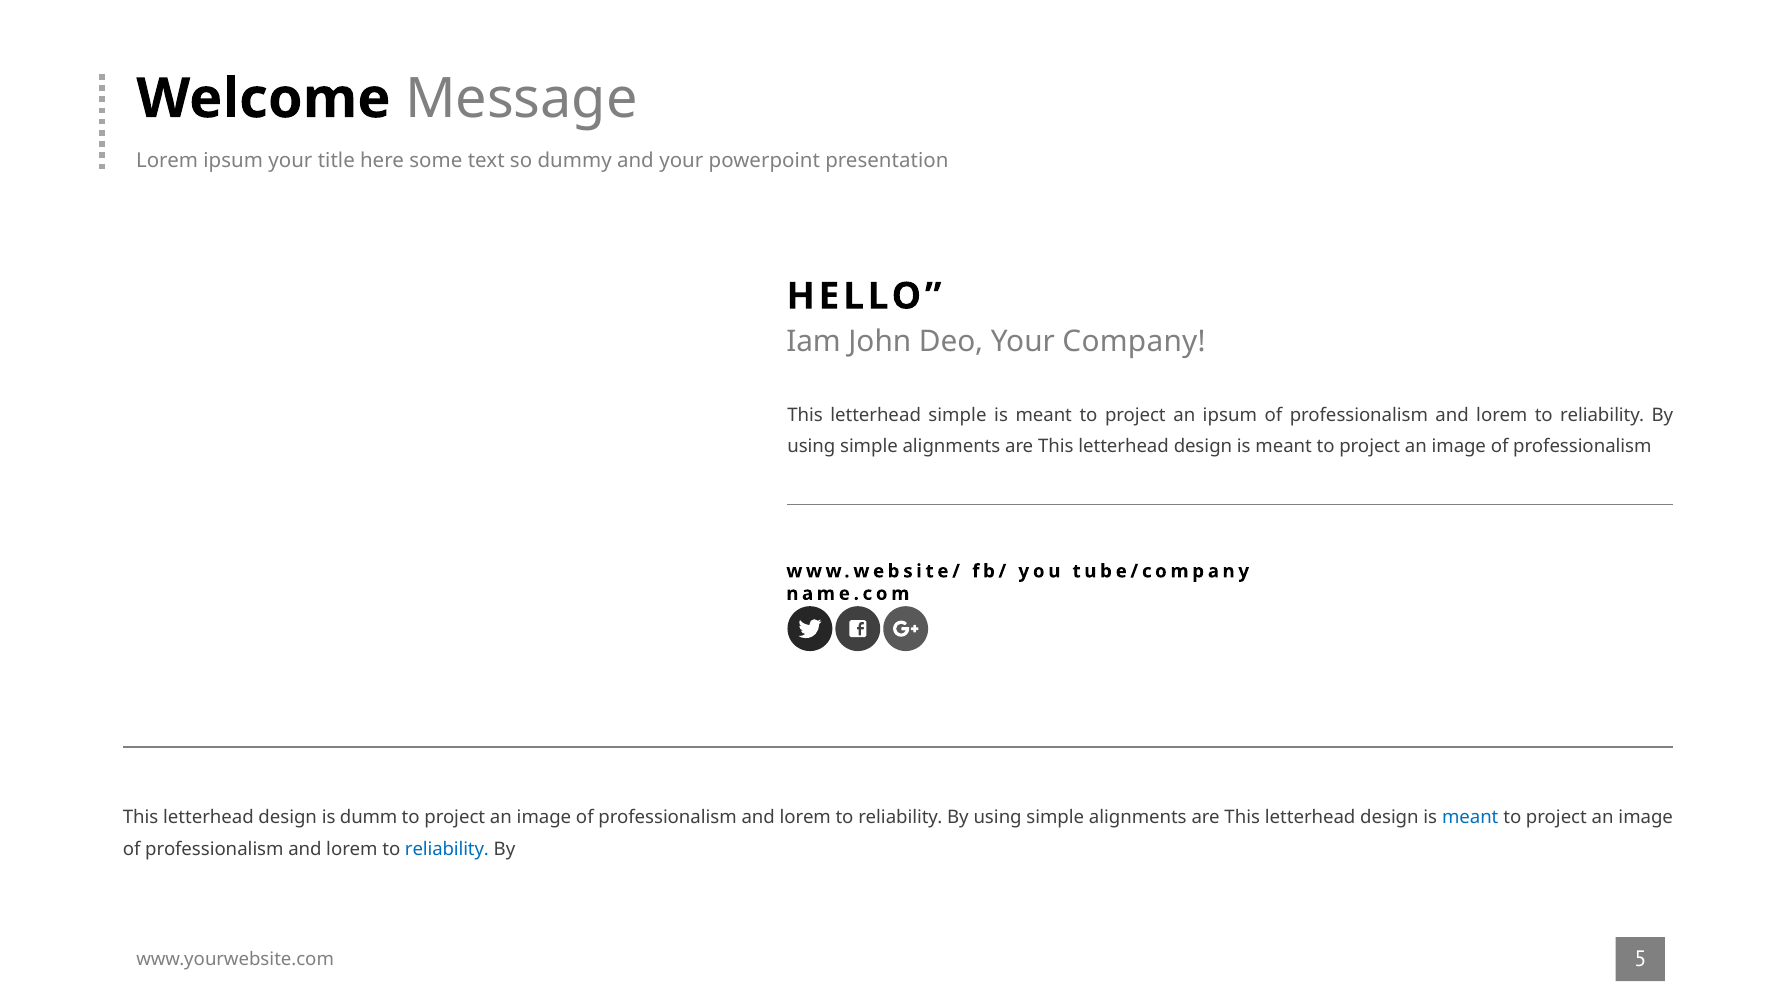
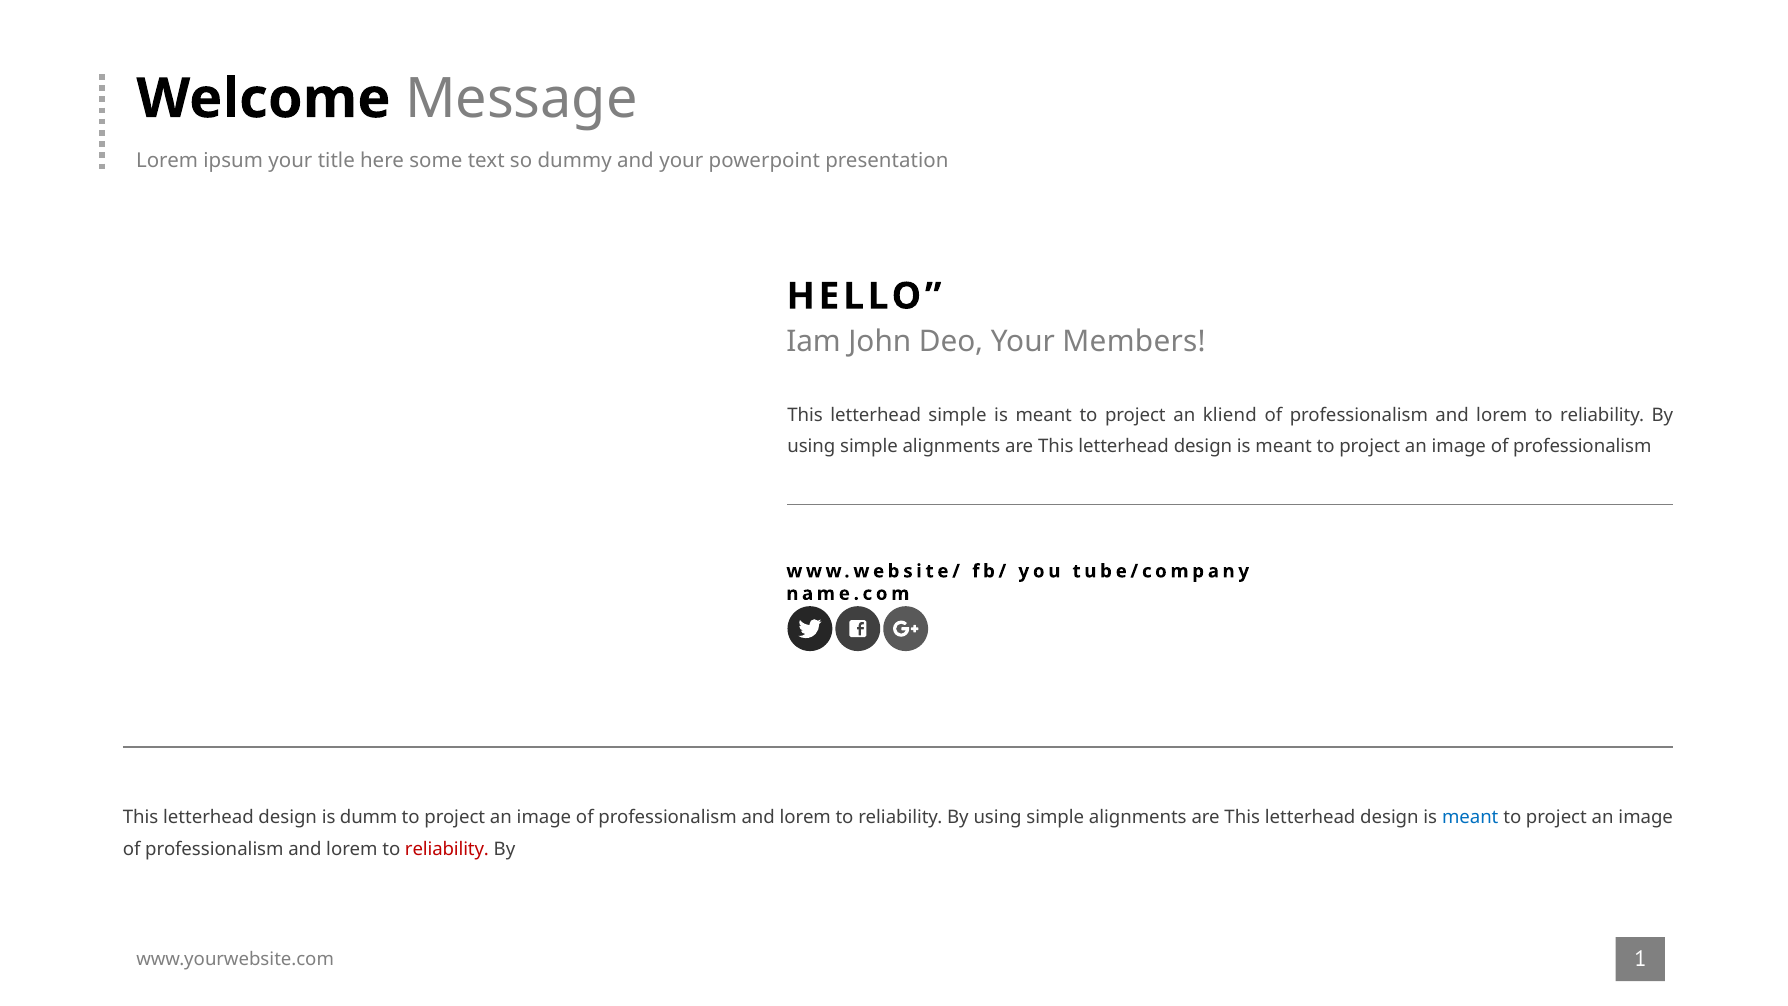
Company: Company -> Members
an ipsum: ipsum -> kliend
reliability at (447, 849) colour: blue -> red
5: 5 -> 1
